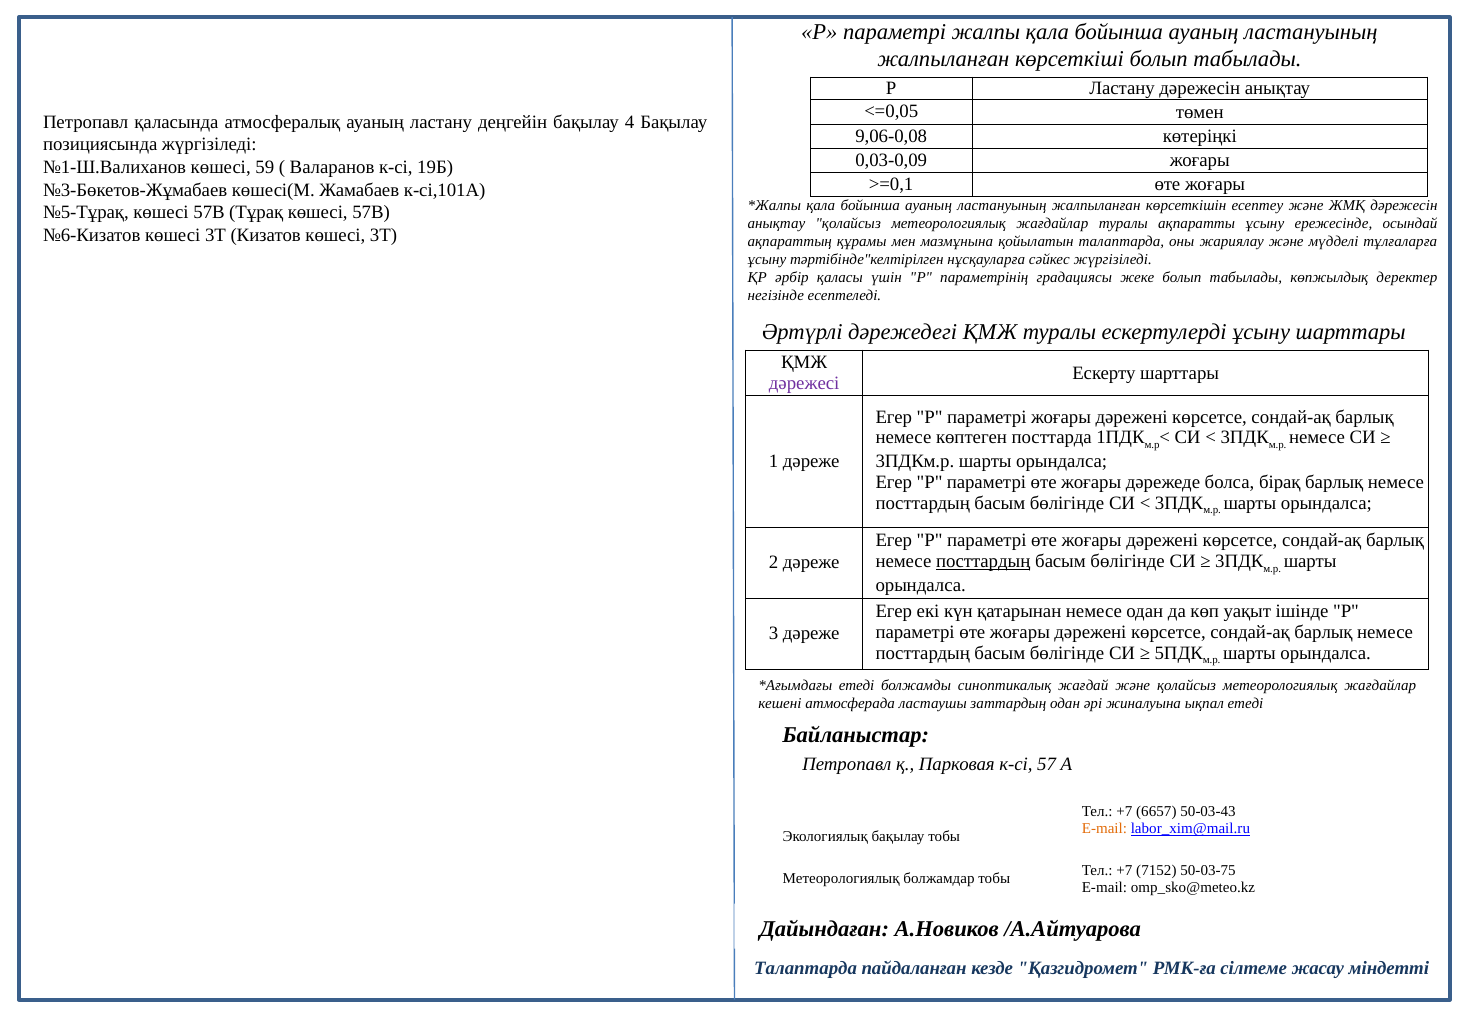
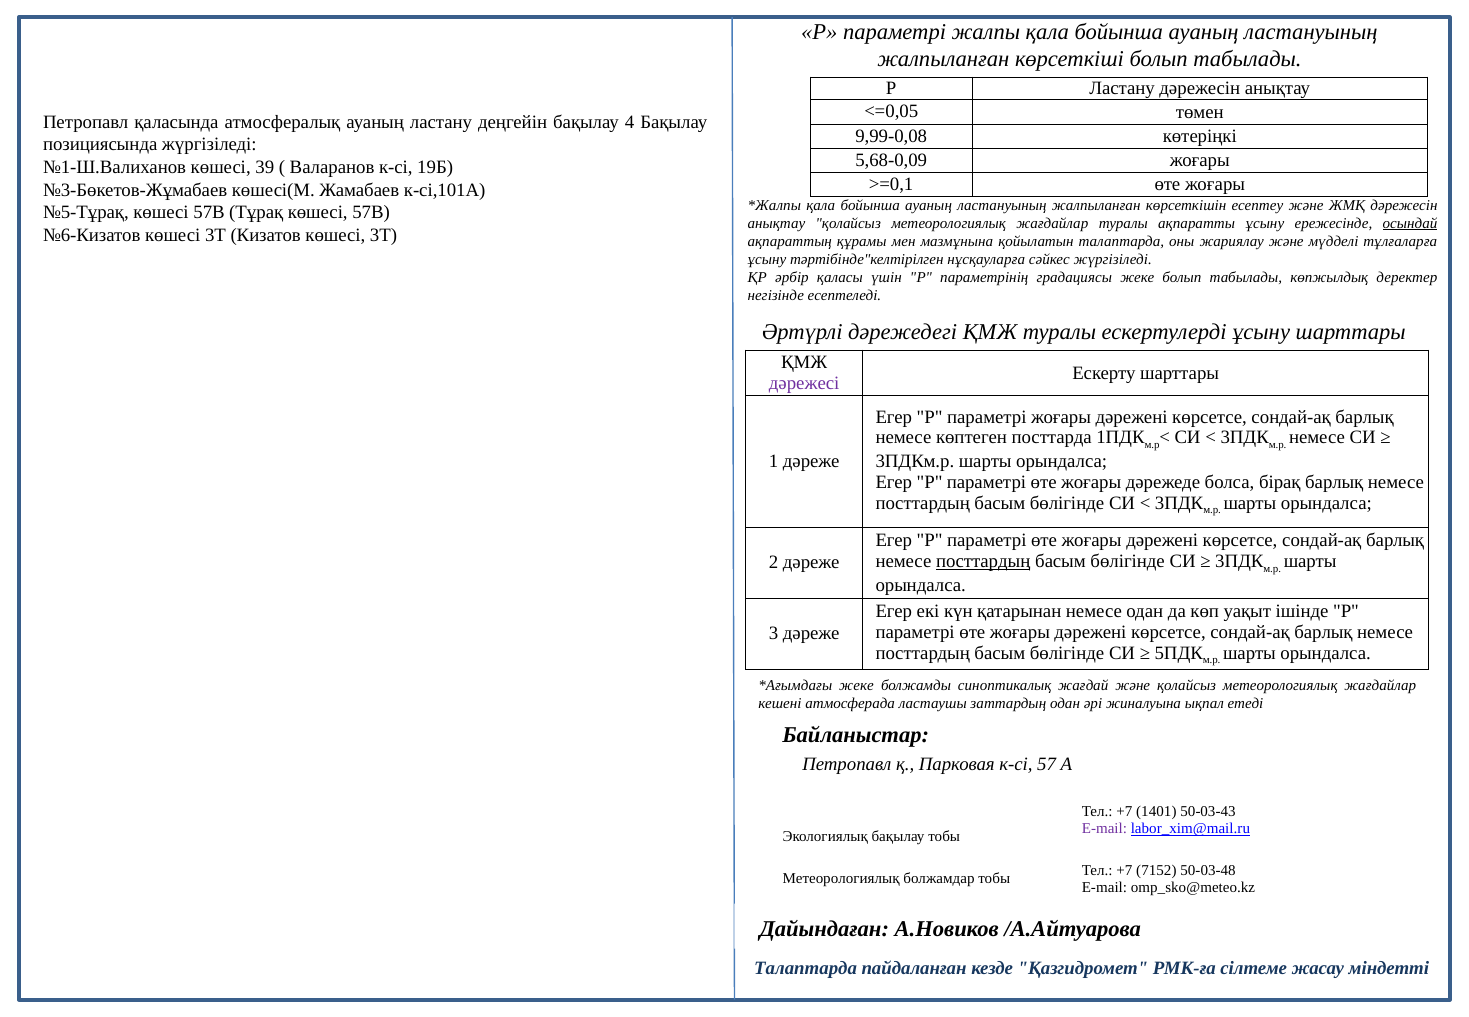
9,06-0,08: 9,06-0,08 -> 9,99-0,08
0,03-0,09: 0,03-0,09 -> 5,68-0,09
59: 59 -> 39
осындай underline: none -> present
етеді at (857, 685): етеді -> жеке
6657: 6657 -> 1401
E-mail at (1104, 829) colour: orange -> purple
50-03-75: 50-03-75 -> 50-03-48
